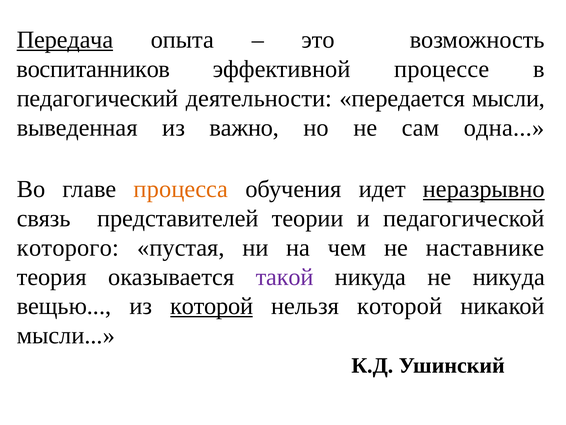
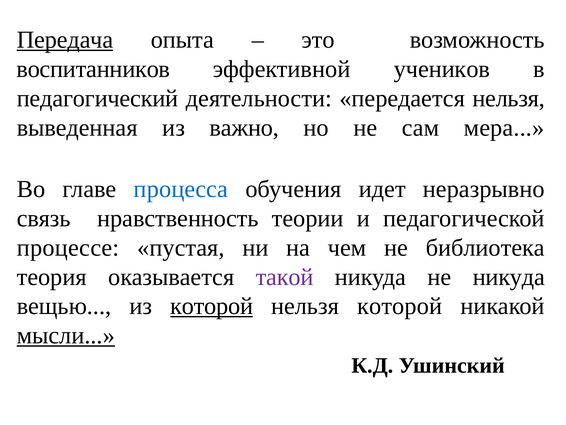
процессе: процессе -> учеников
передается мысли: мысли -> нельзя
одна: одна -> мера
процесса colour: orange -> blue
неразрывно underline: present -> none
представителей: представителей -> нравственность
которого: которого -> процессе
наставнике: наставнике -> библиотека
мысли at (66, 335) underline: none -> present
